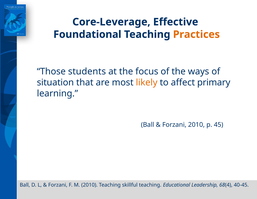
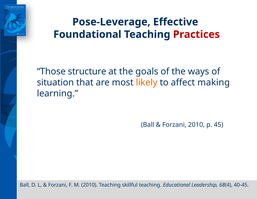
Core-Leverage: Core-Leverage -> Pose-Leverage
Practices colour: orange -> red
students: students -> structure
focus: focus -> goals
primary: primary -> making
